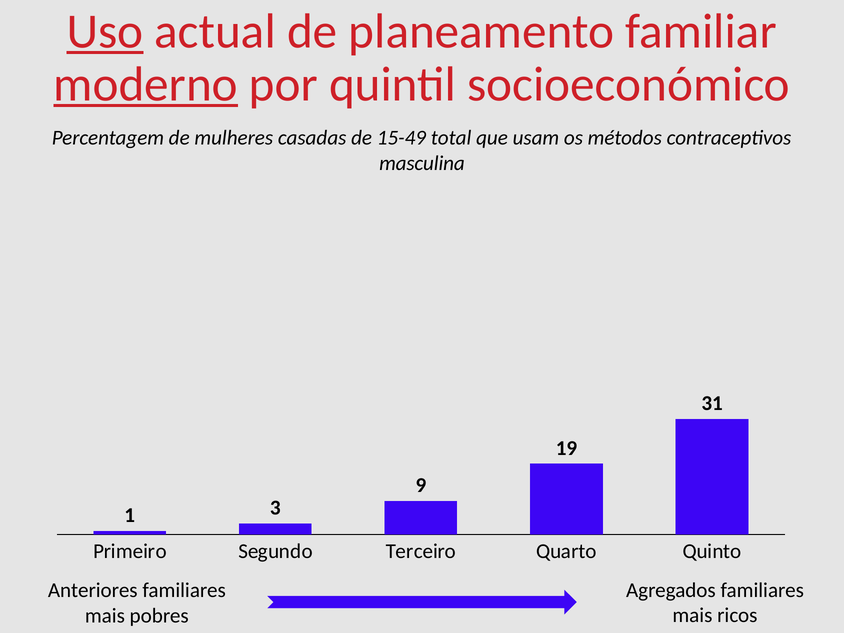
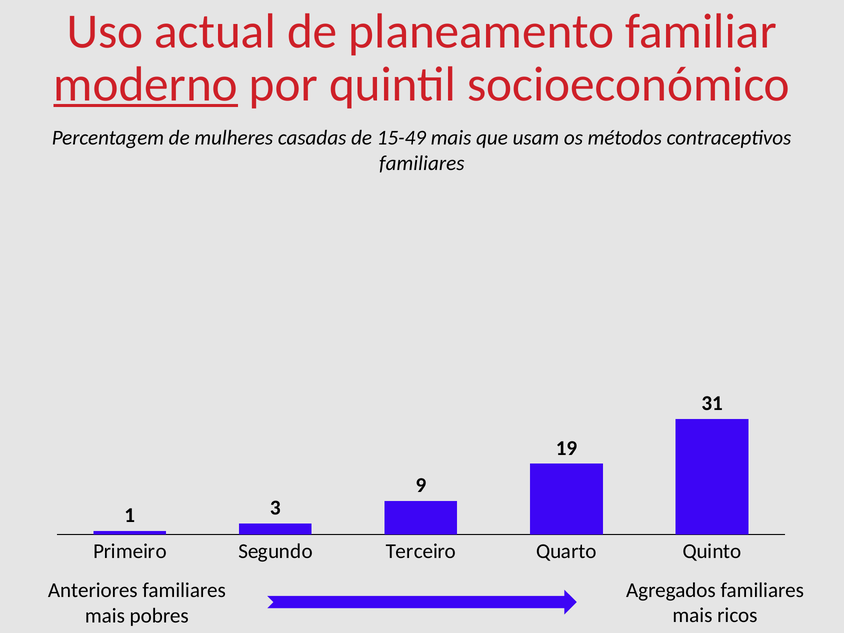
Uso underline: present -> none
15-49 total: total -> mais
masculina at (422, 163): masculina -> familiares
